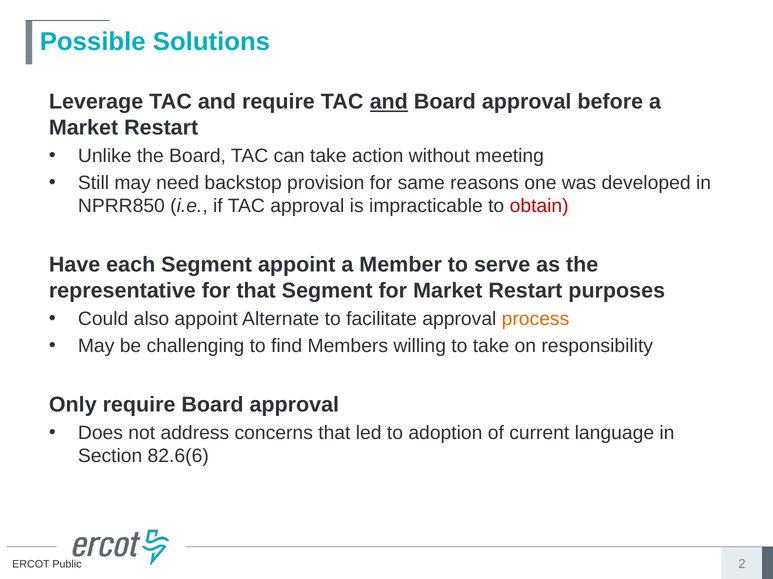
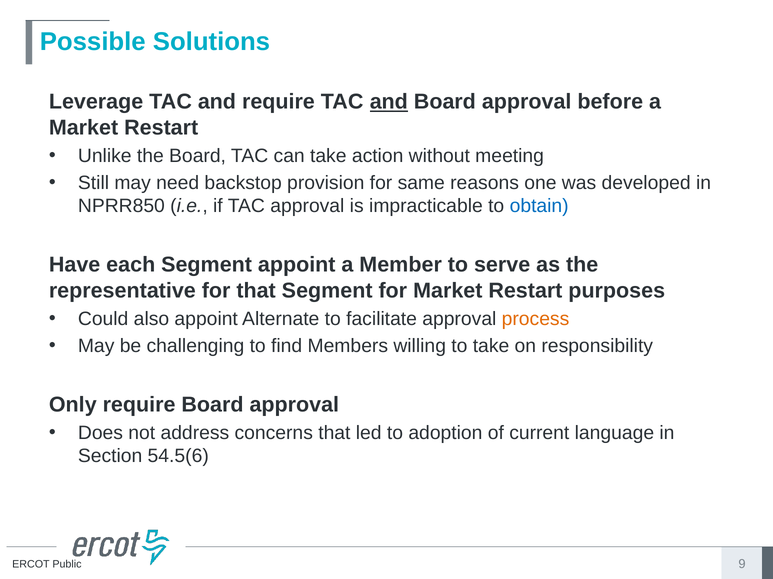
obtain colour: red -> blue
82.6(6: 82.6(6 -> 54.5(6
2: 2 -> 9
